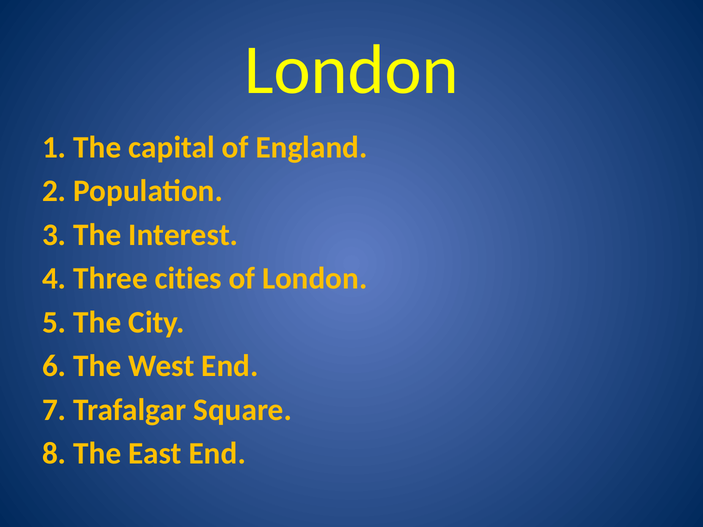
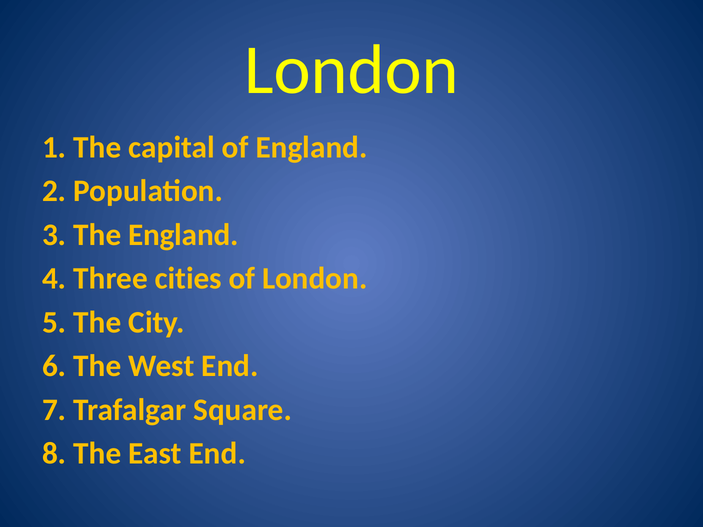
The Interest: Interest -> England
